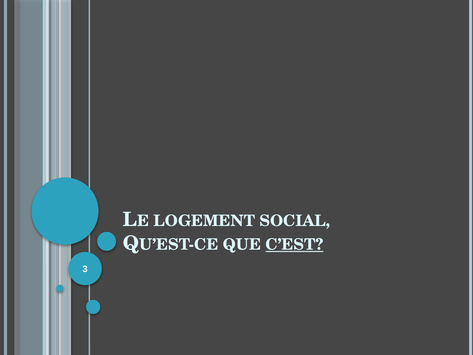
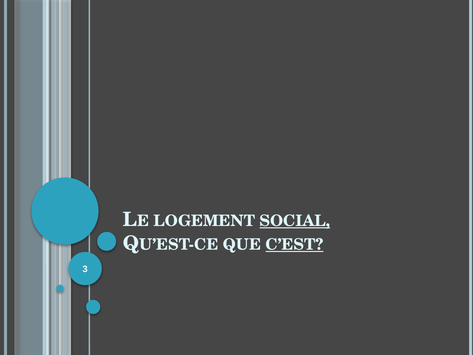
SOCIAL underline: none -> present
